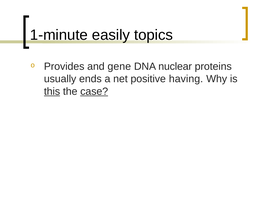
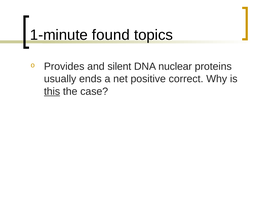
easily: easily -> found
gene: gene -> silent
having: having -> correct
case underline: present -> none
